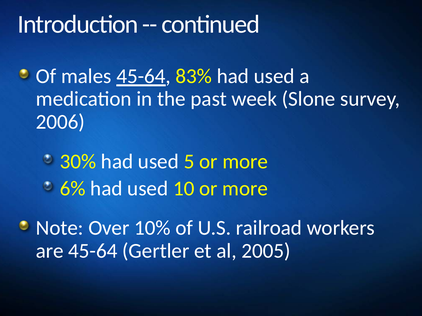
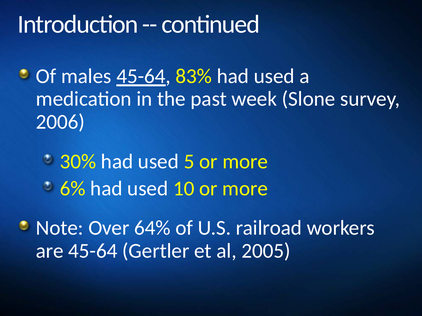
10%: 10% -> 64%
